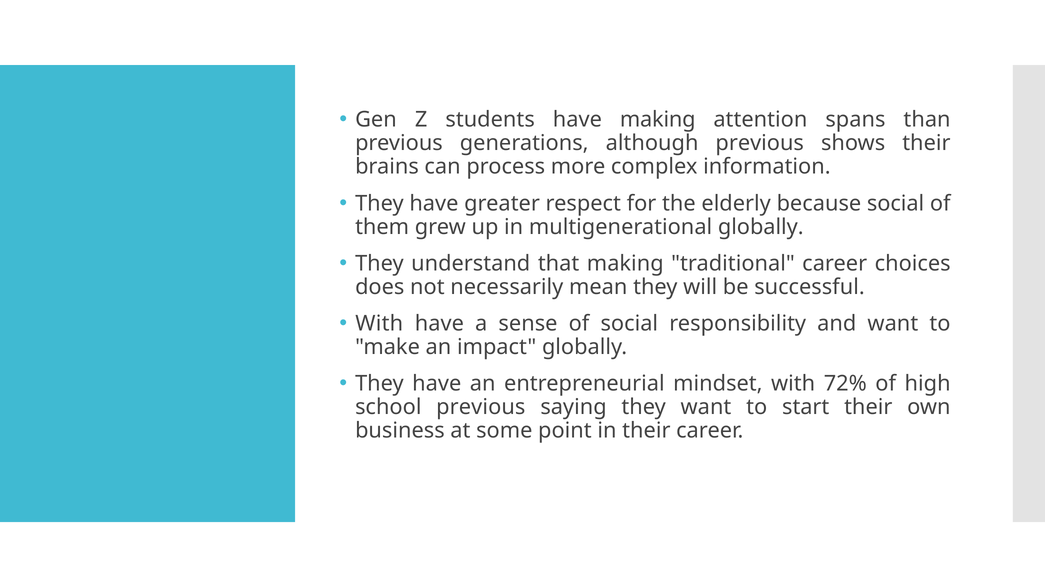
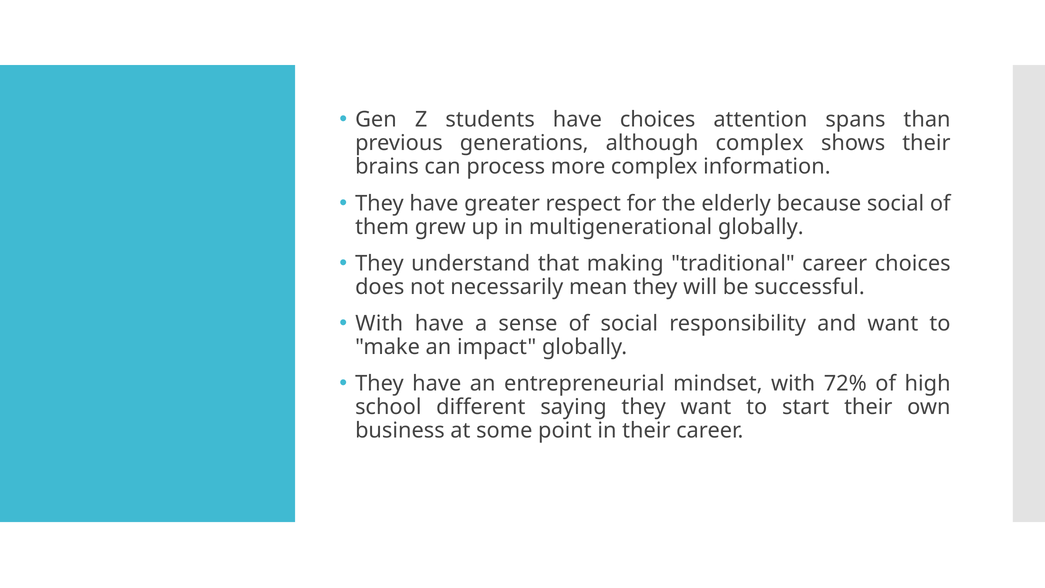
have making: making -> choices
although previous: previous -> complex
school previous: previous -> different
